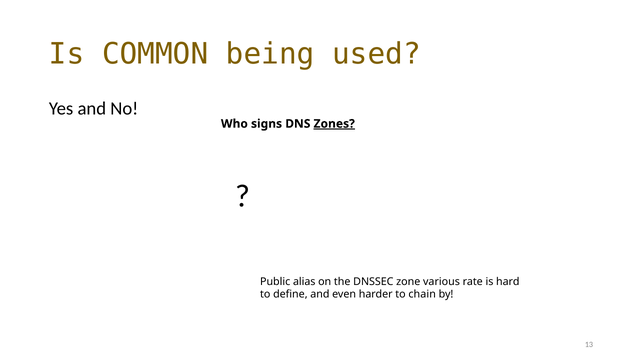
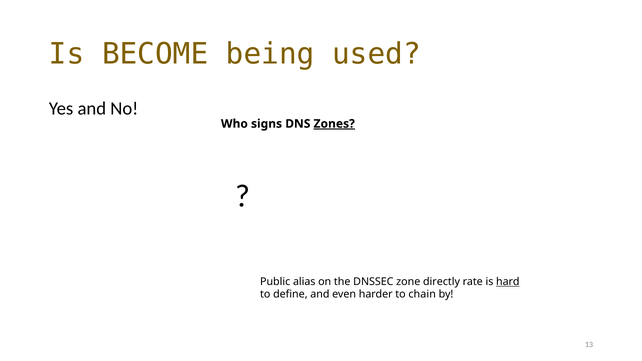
COMMON: COMMON -> BECOME
various: various -> directly
hard underline: none -> present
